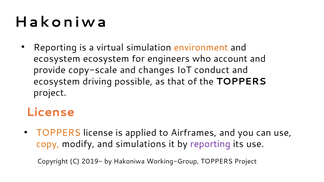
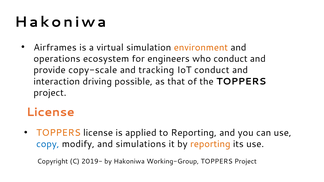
Reporting at (55, 47): Reporting -> Airframes
ecosystem at (57, 59): ecosystem -> operations
who account: account -> conduct
changes: changes -> tracking
ecosystem at (57, 81): ecosystem -> interaction
to Airframes: Airframes -> Reporting
copy colour: orange -> blue
reporting at (210, 144) colour: purple -> orange
